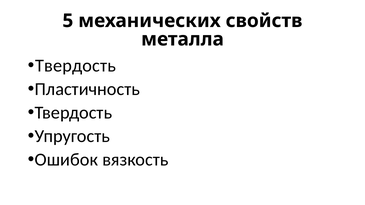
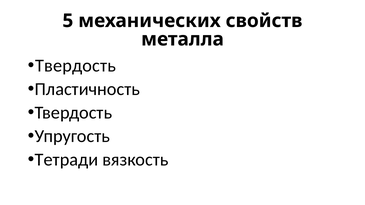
Ошибок: Ошибок -> Тетради
